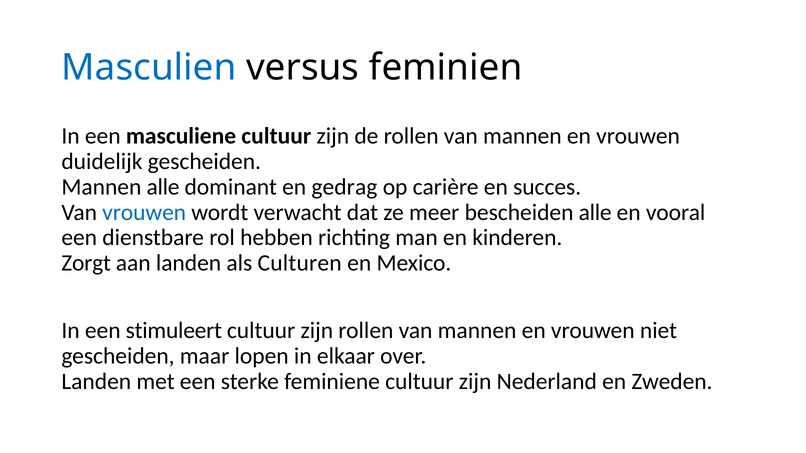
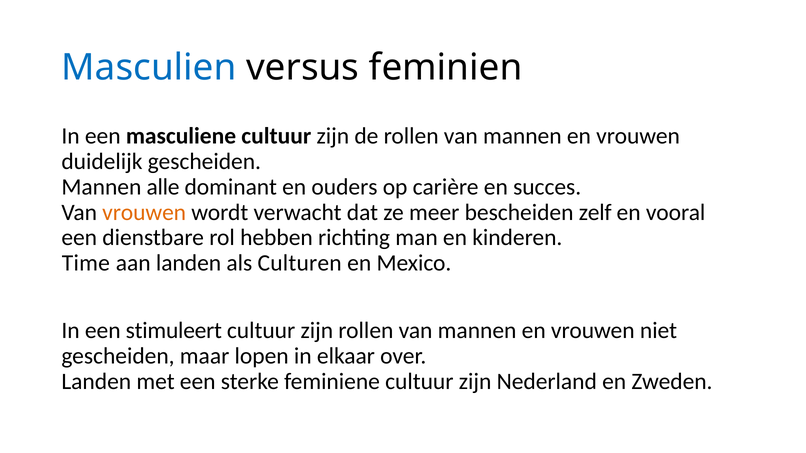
gedrag: gedrag -> ouders
vrouwen at (144, 212) colour: blue -> orange
bescheiden alle: alle -> zelf
Zorgt: Zorgt -> Time
